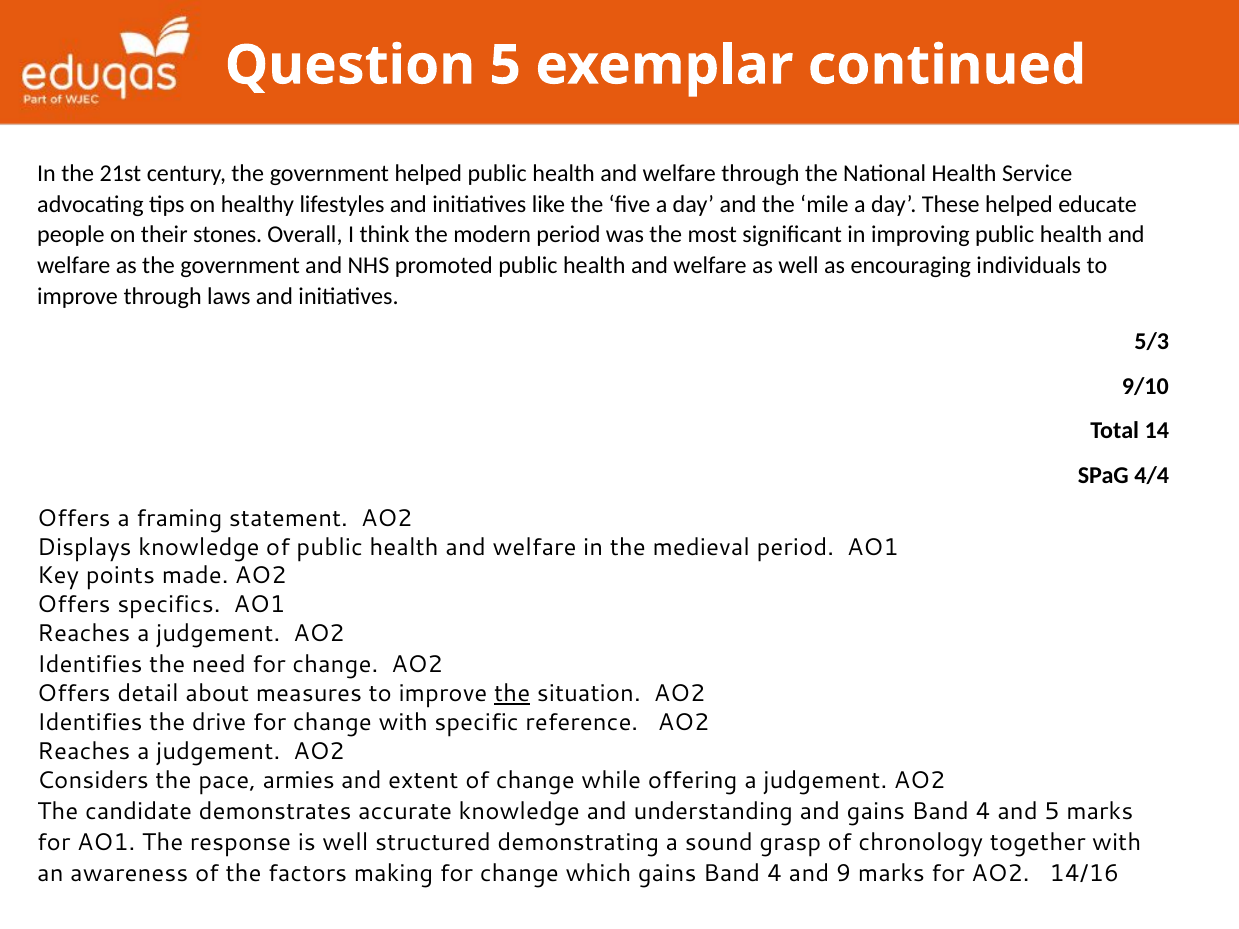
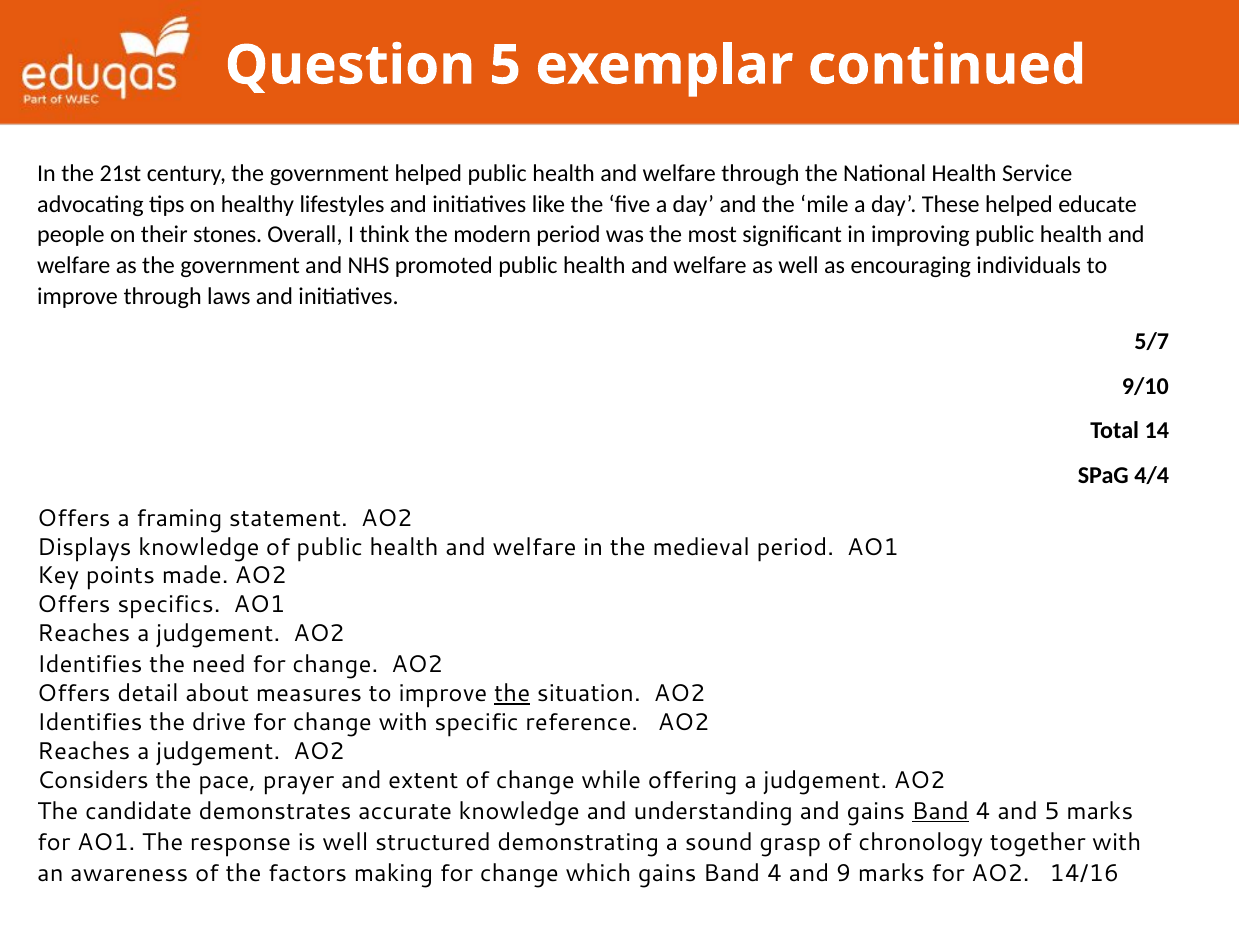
5/3: 5/3 -> 5/7
armies: armies -> prayer
Band at (940, 812) underline: none -> present
